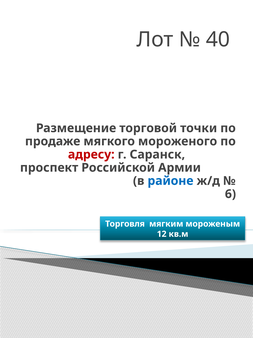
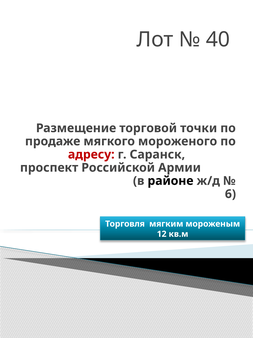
районе colour: blue -> black
